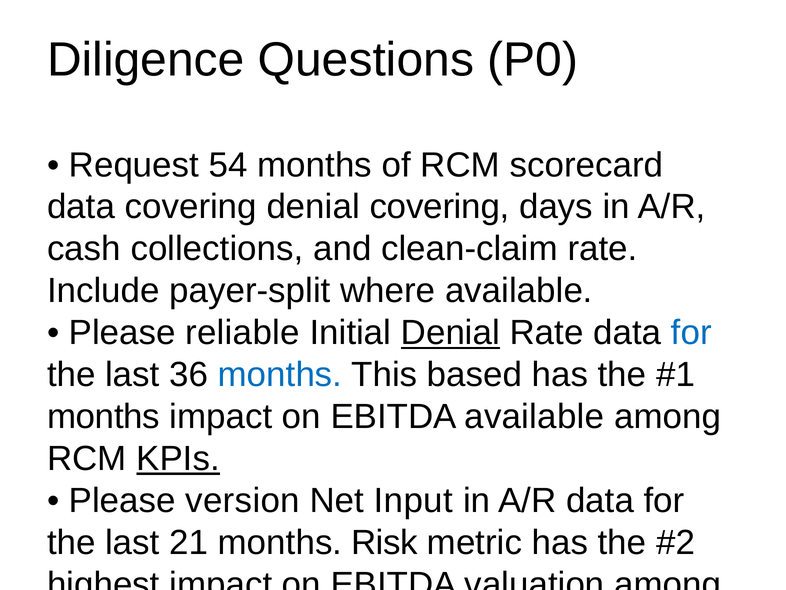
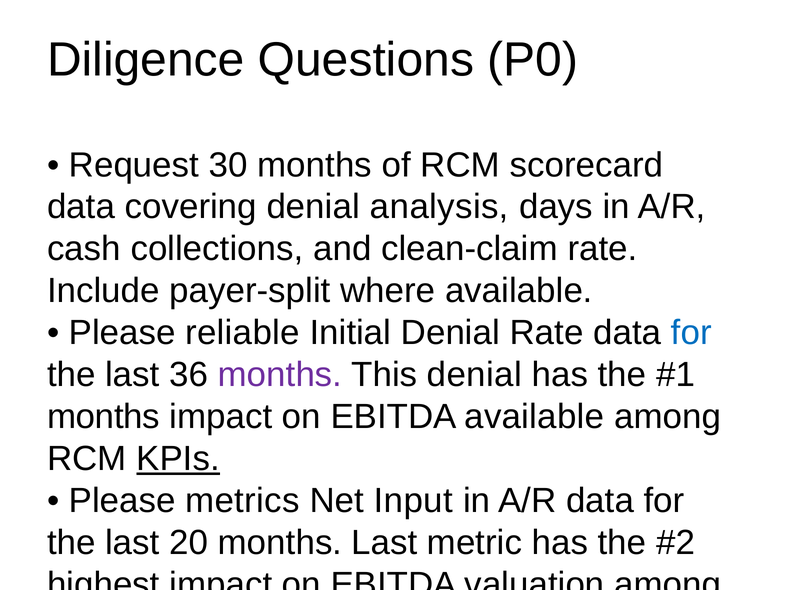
54: 54 -> 30
denial covering: covering -> analysis
Denial at (450, 333) underline: present -> none
months at (280, 374) colour: blue -> purple
This based: based -> denial
version: version -> metrics
21: 21 -> 20
months Risk: Risk -> Last
